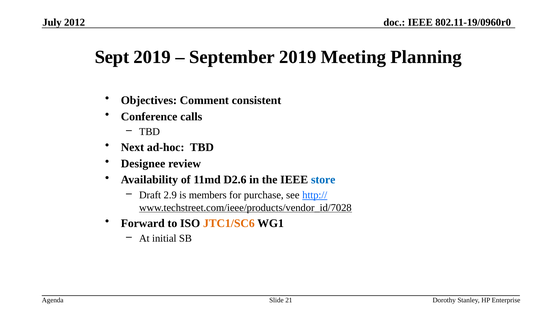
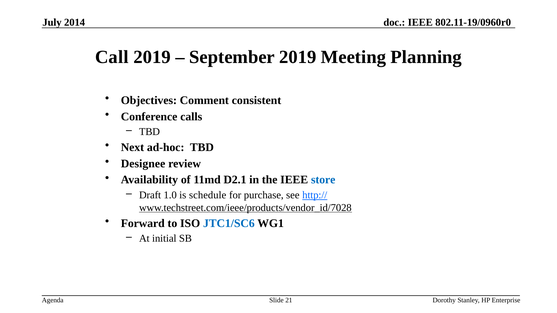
2012: 2012 -> 2014
Sept: Sept -> Call
D2.6: D2.6 -> D2.1
2.9: 2.9 -> 1.0
members: members -> schedule
JTC1/SC6 colour: orange -> blue
